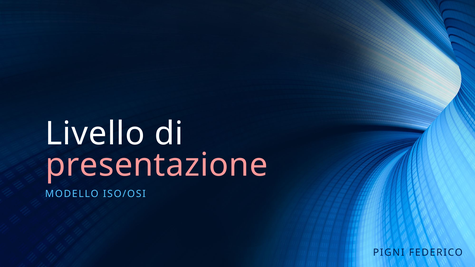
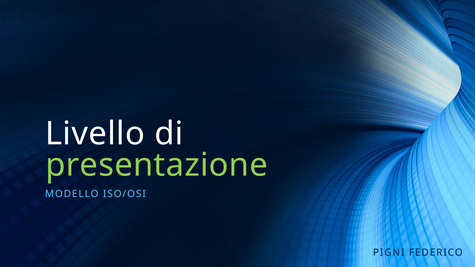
presentazione colour: pink -> light green
